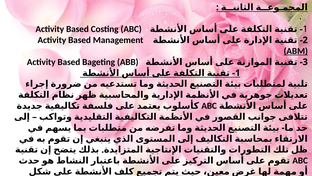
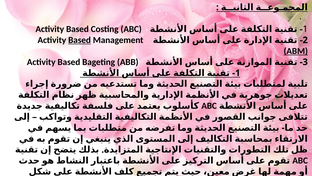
Based at (80, 40) underline: none -> present
